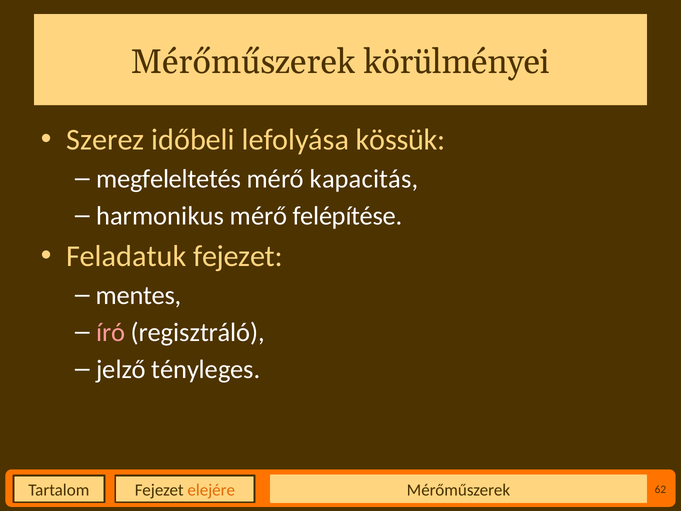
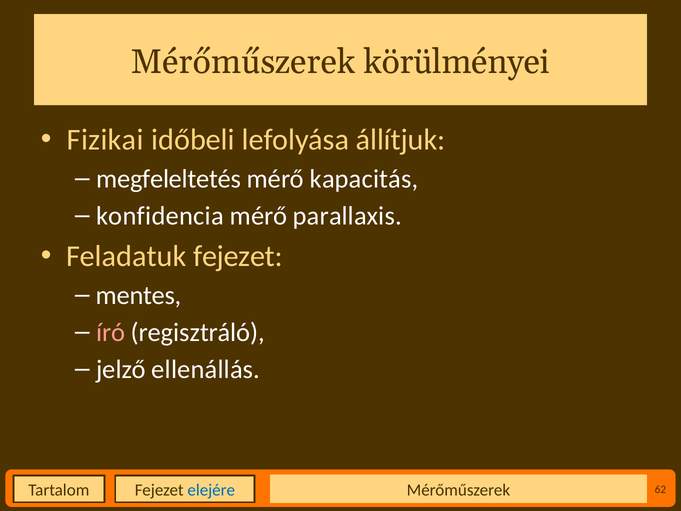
Szerez: Szerez -> Fizikai
kössük: kössük -> állítjuk
harmonikus: harmonikus -> konfidencia
felépítése: felépítése -> parallaxis
tényleges: tényleges -> ellenállás
elejére colour: orange -> blue
